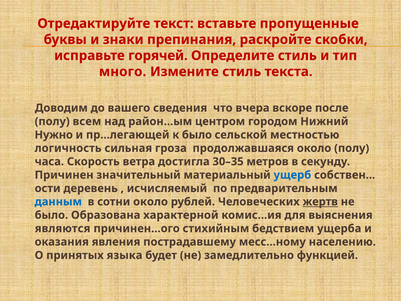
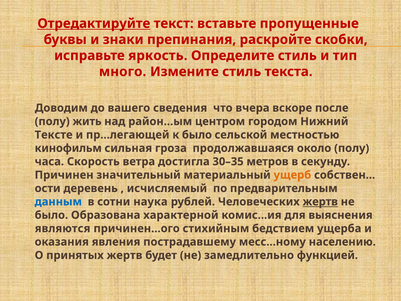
Отредактируйте underline: none -> present
горячей: горячей -> яркость
всем: всем -> жить
Нужно: Нужно -> Тексте
логичность: логичность -> кинофильм
ущерб colour: blue -> orange
сотни около: около -> наука
принятых языка: языка -> жертв
